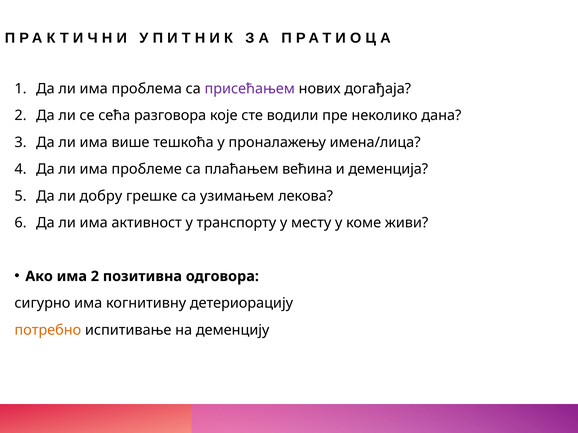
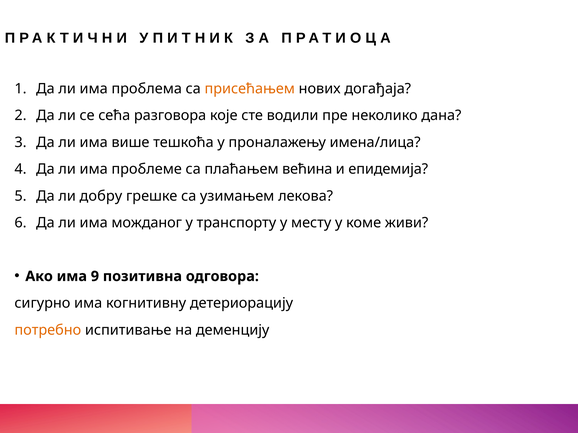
присећањем colour: purple -> orange
деменција: деменција -> епидемија
активност: активност -> можданог
има 2: 2 -> 9
